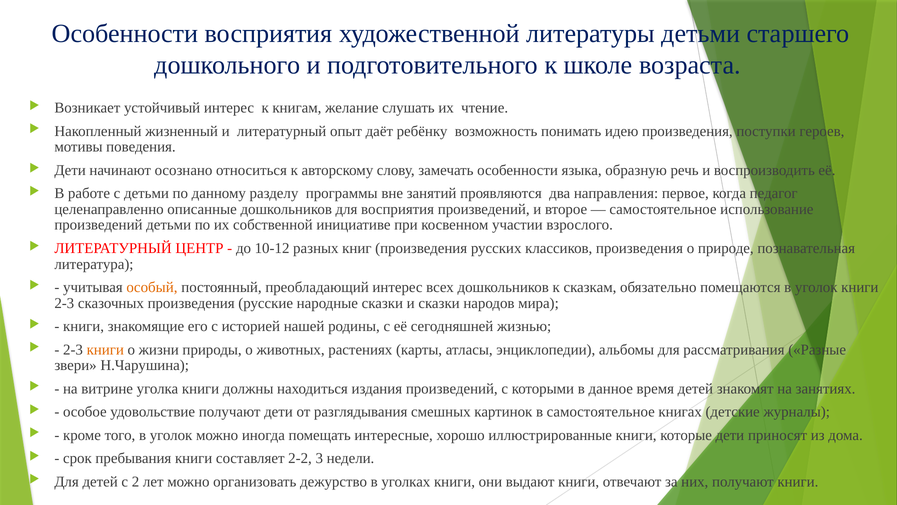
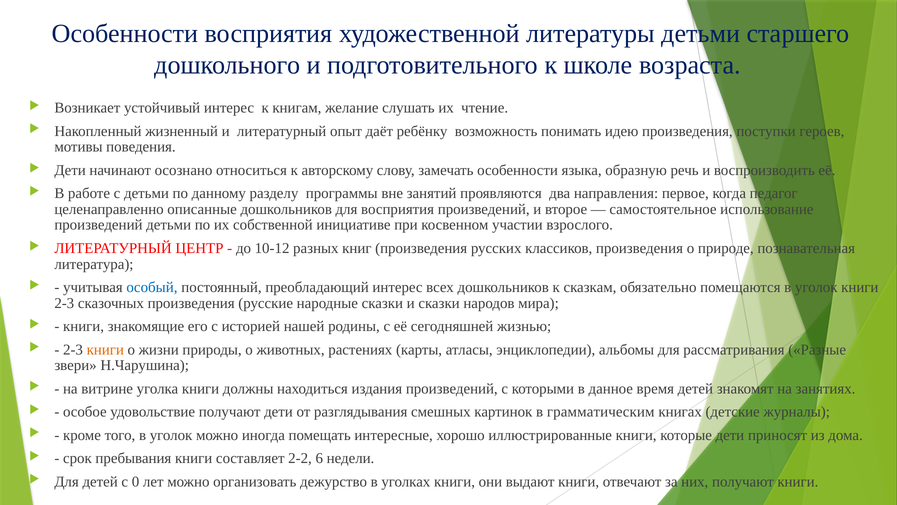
особый colour: orange -> blue
в самостоятельное: самостоятельное -> грамматическим
3: 3 -> 6
2: 2 -> 0
